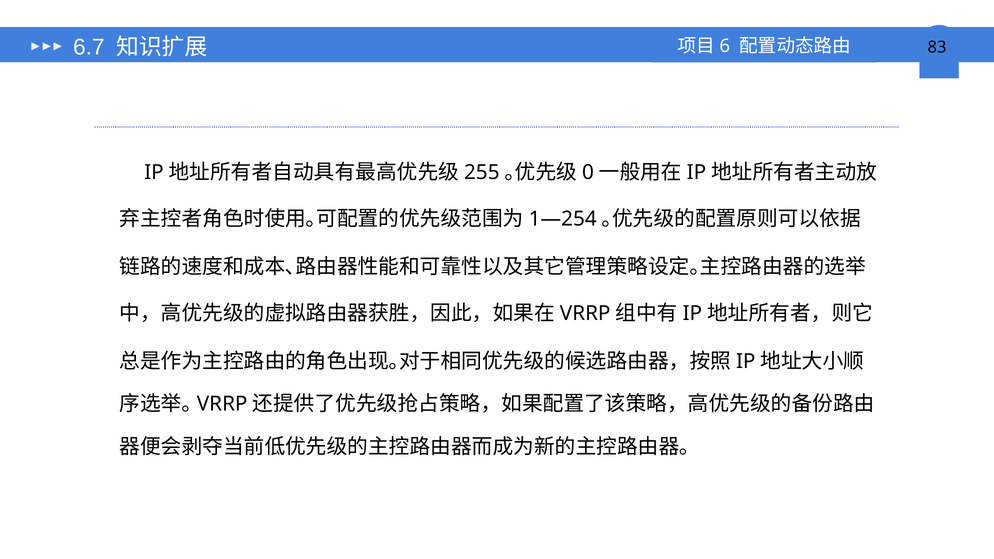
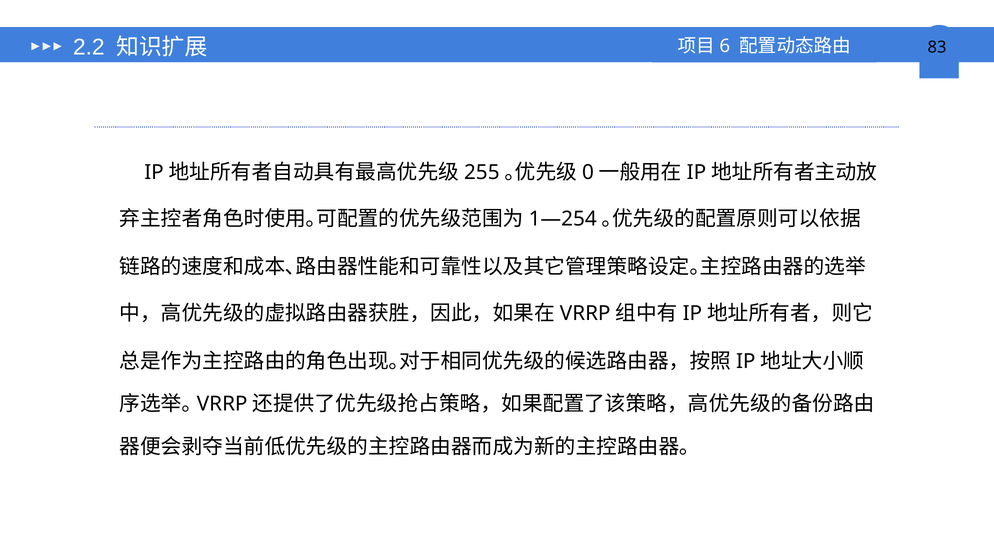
6.7: 6.7 -> 2.2
